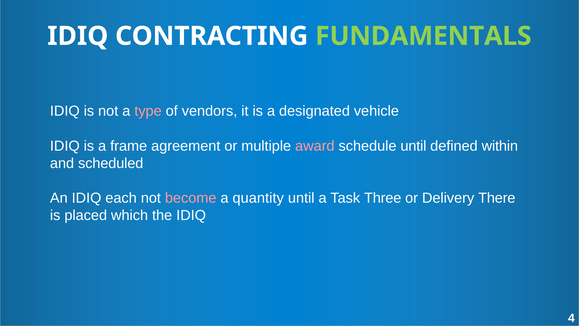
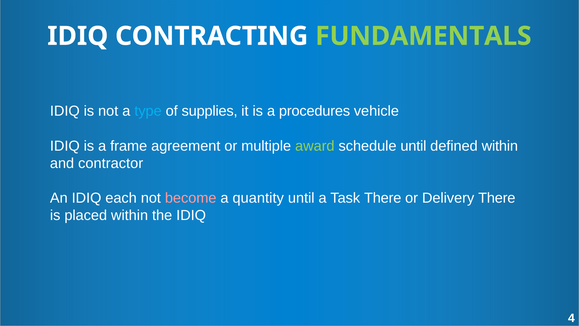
type colour: pink -> light blue
vendors: vendors -> supplies
designated: designated -> procedures
award colour: pink -> light green
scheduled: scheduled -> contractor
Task Three: Three -> There
placed which: which -> within
